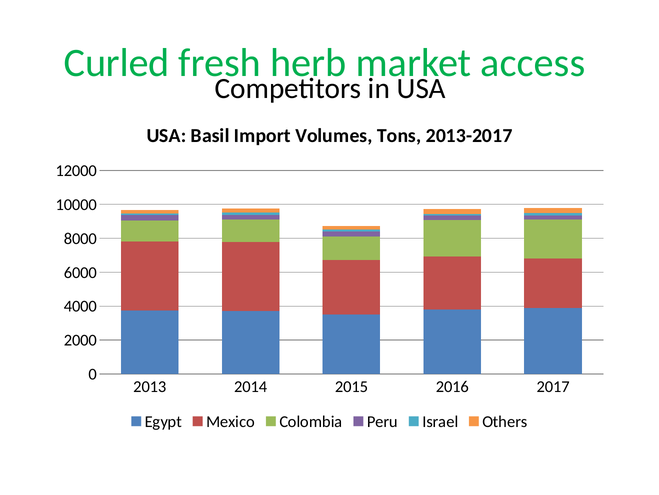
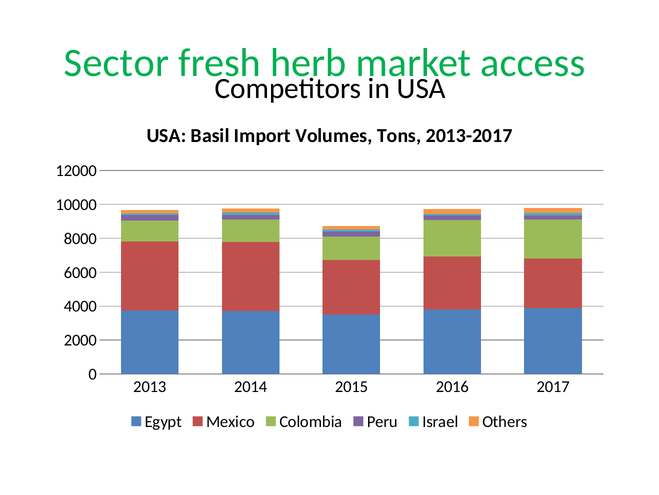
Curled: Curled -> Sector
